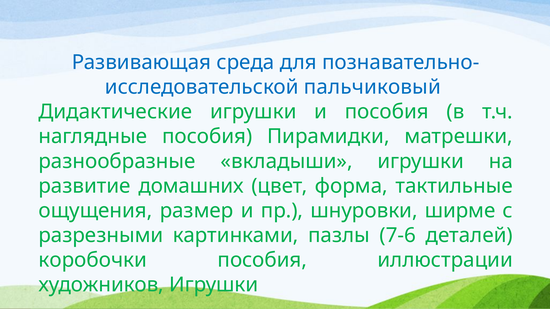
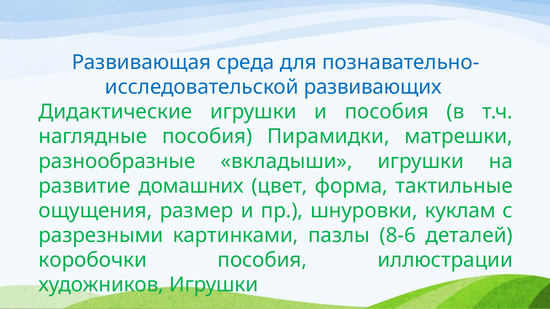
пальчиковый: пальчиковый -> развивающих
ширме: ширме -> куклам
7-6: 7-6 -> 8-6
